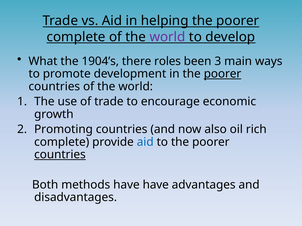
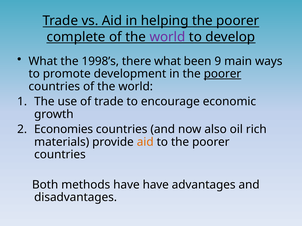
1904’s: 1904’s -> 1998’s
there roles: roles -> what
3: 3 -> 9
Promoting: Promoting -> Economies
complete at (62, 142): complete -> materials
aid at (145, 142) colour: blue -> orange
countries at (60, 155) underline: present -> none
